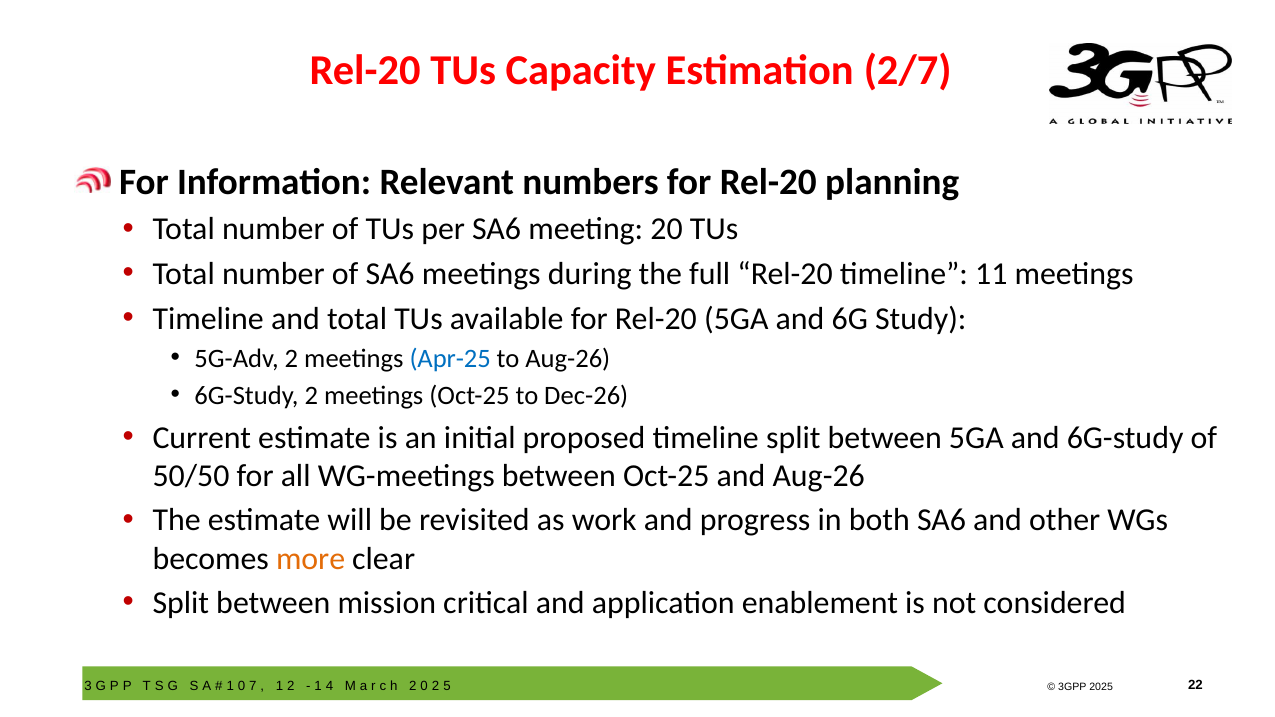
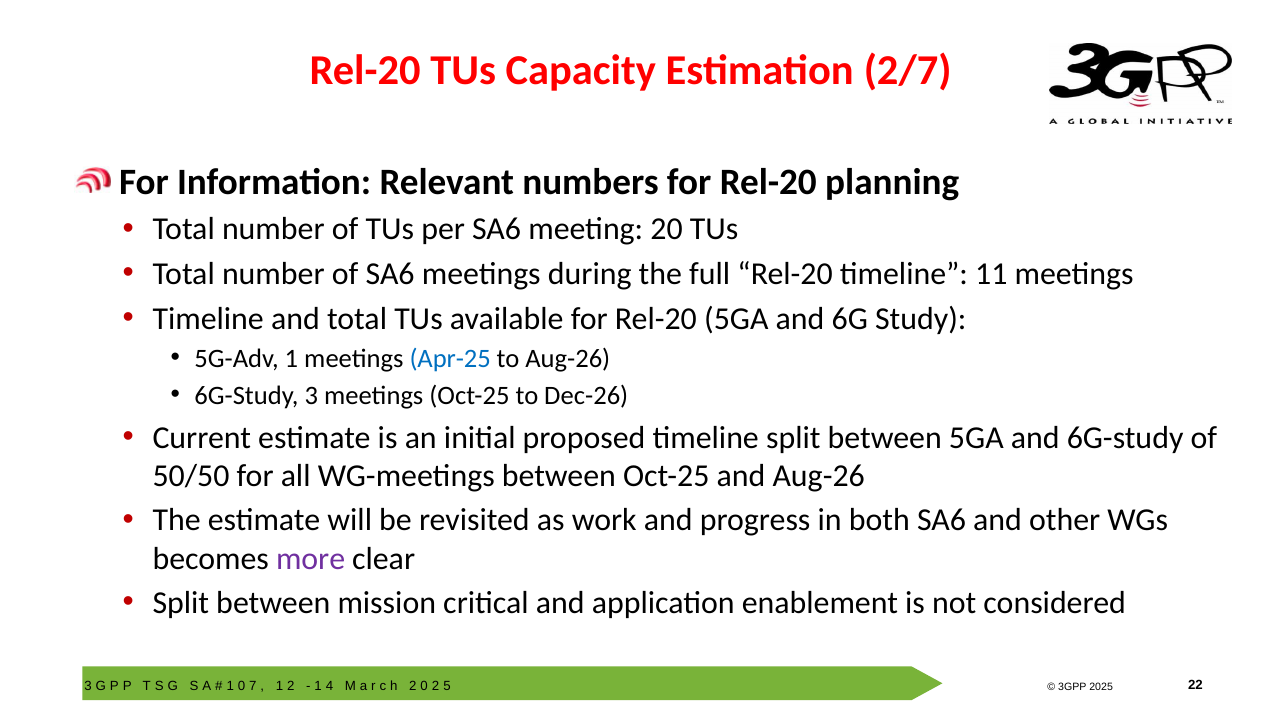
5G-Adv 2: 2 -> 1
6G-Study 2: 2 -> 3
more colour: orange -> purple
